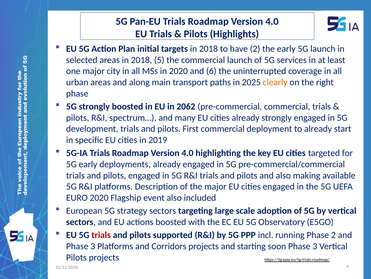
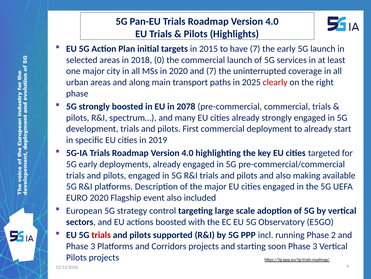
targets in 2018: 2018 -> 2015
have 2: 2 -> 7
5: 5 -> 0
and 6: 6 -> 7
clearly colour: orange -> red
2062: 2062 -> 2078
strategy sectors: sectors -> control
